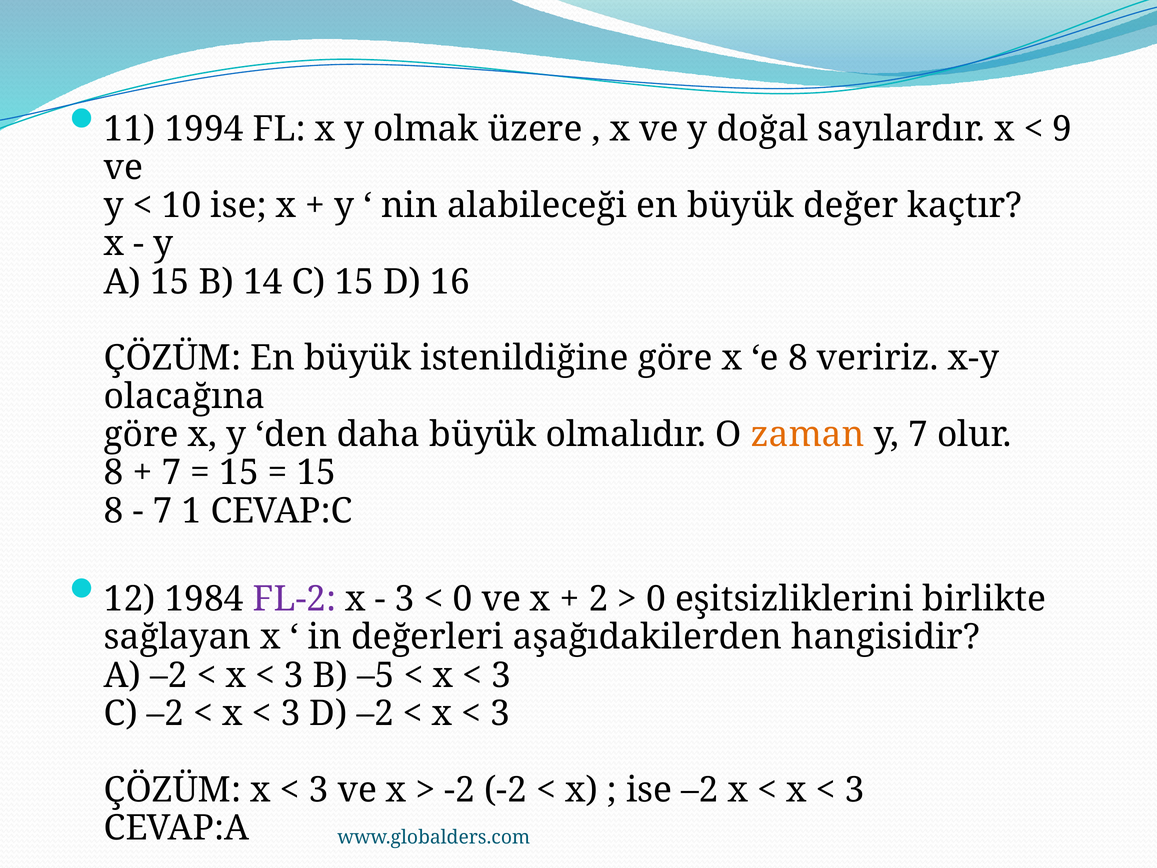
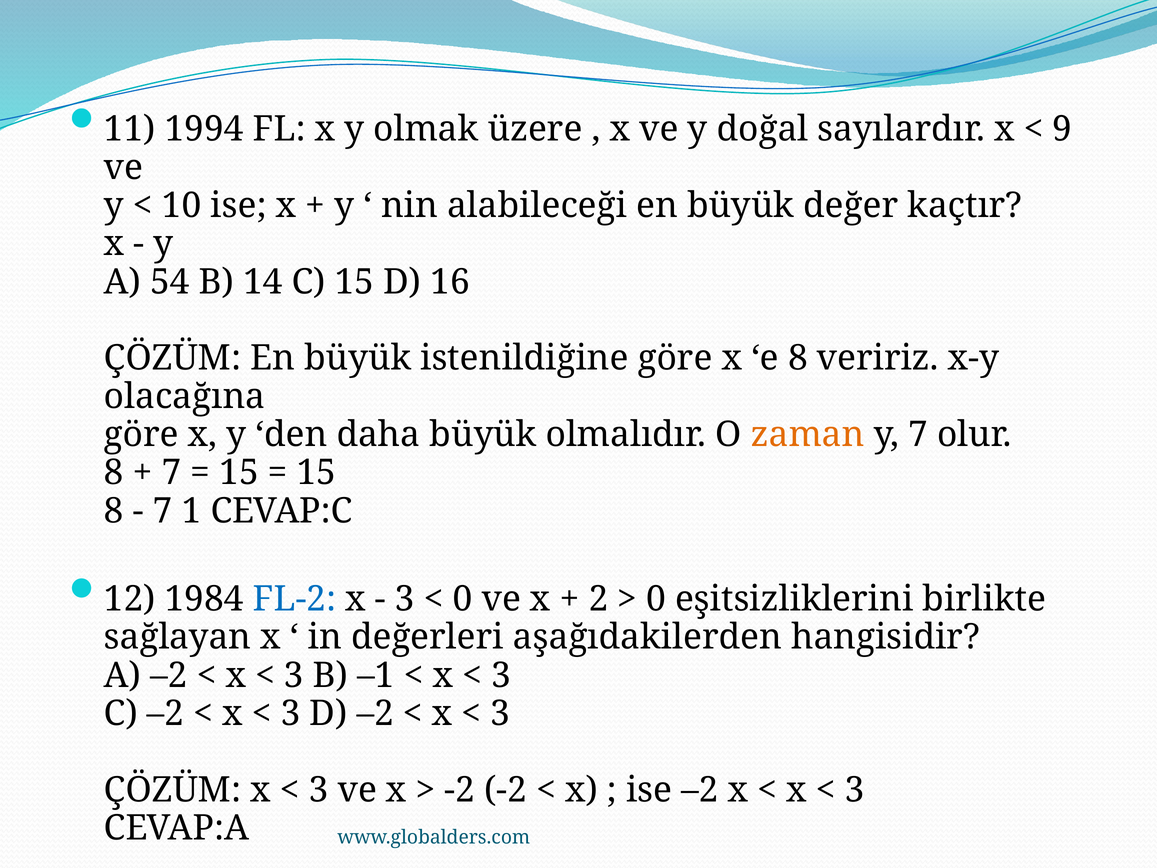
A 15: 15 -> 54
FL-2 colour: purple -> blue
–5: –5 -> –1
